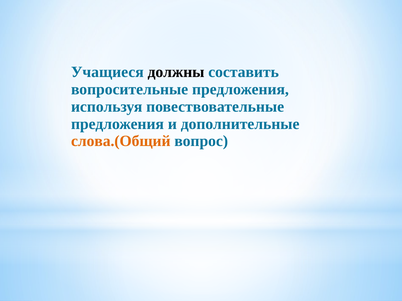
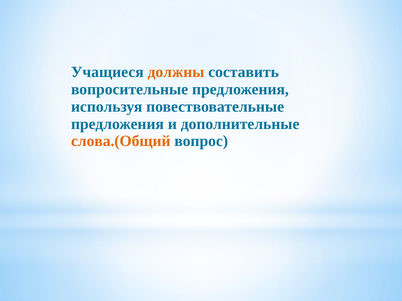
должны colour: black -> orange
